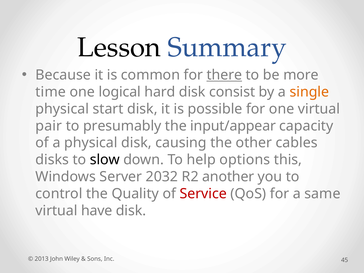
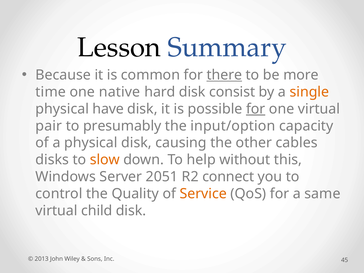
logical: logical -> native
start: start -> have
for at (256, 109) underline: none -> present
input/appear: input/appear -> input/option
slow colour: black -> orange
options: options -> without
2032: 2032 -> 2051
another: another -> connect
Service colour: red -> orange
have: have -> child
